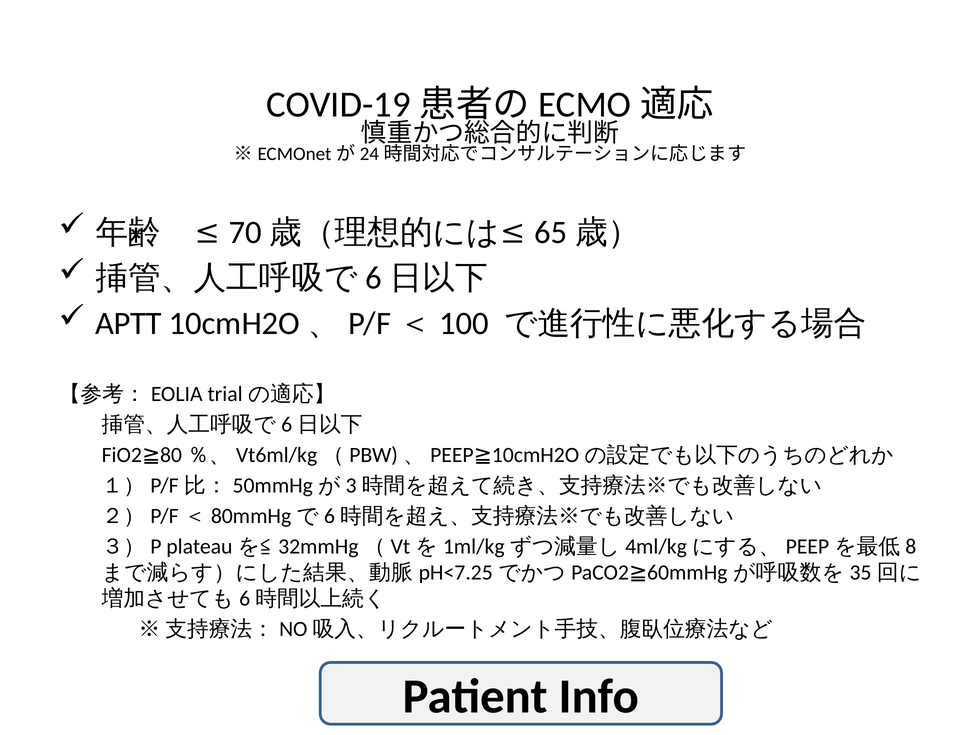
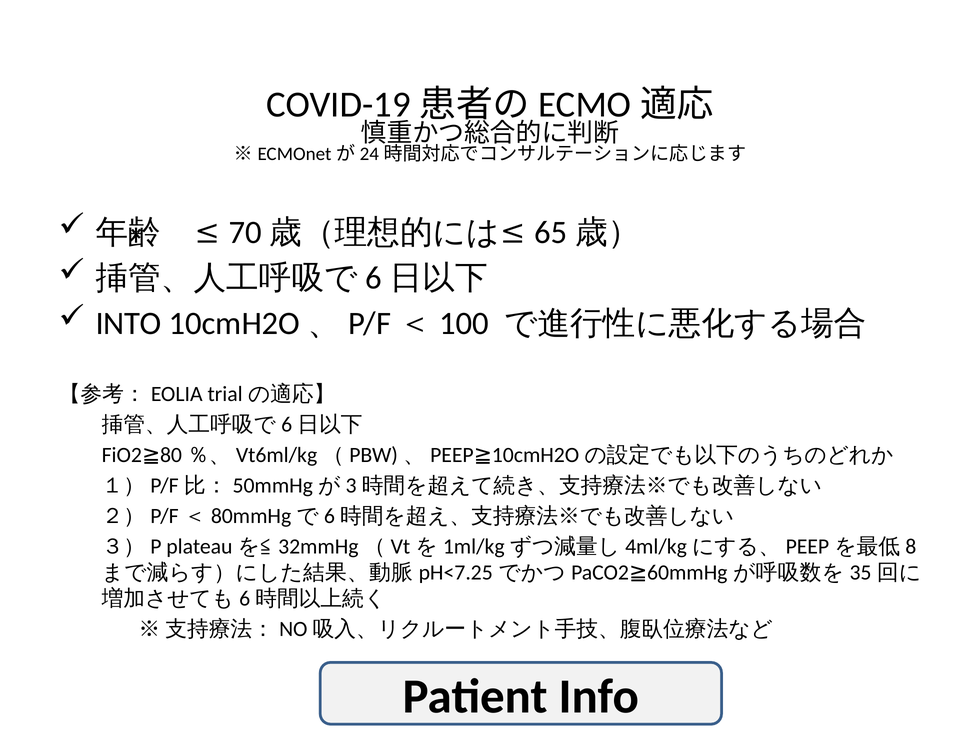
APTT: APTT -> INTO
